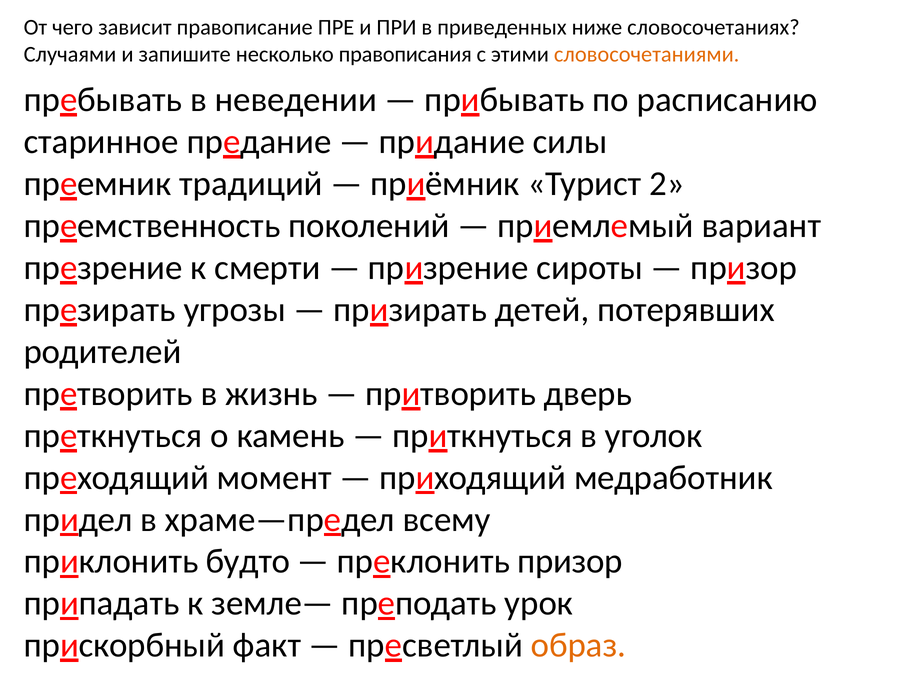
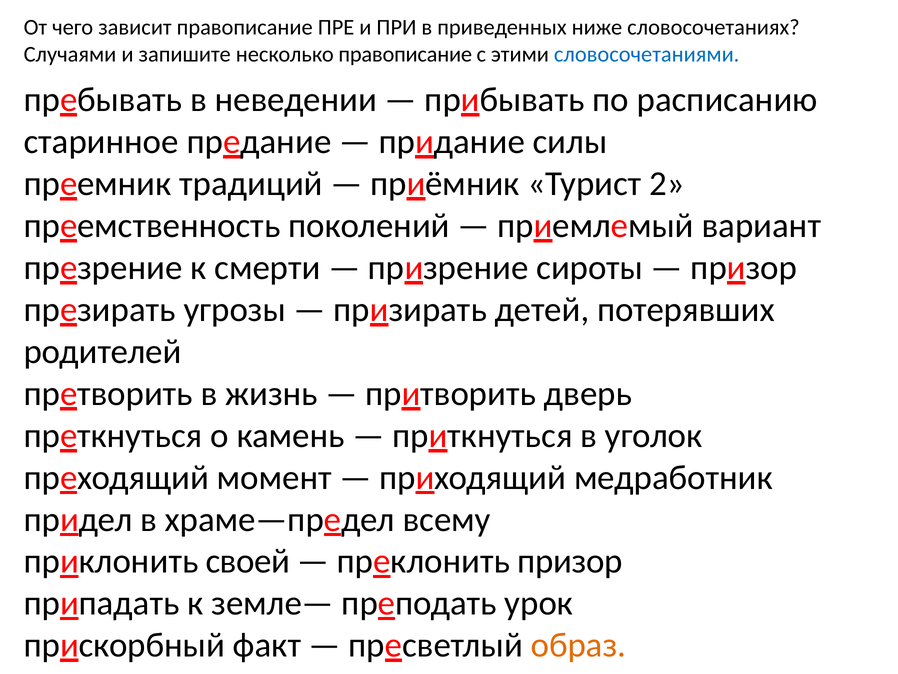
несколько правописания: правописания -> правописание
словосочетаниями colour: orange -> blue
будто: будто -> своей
